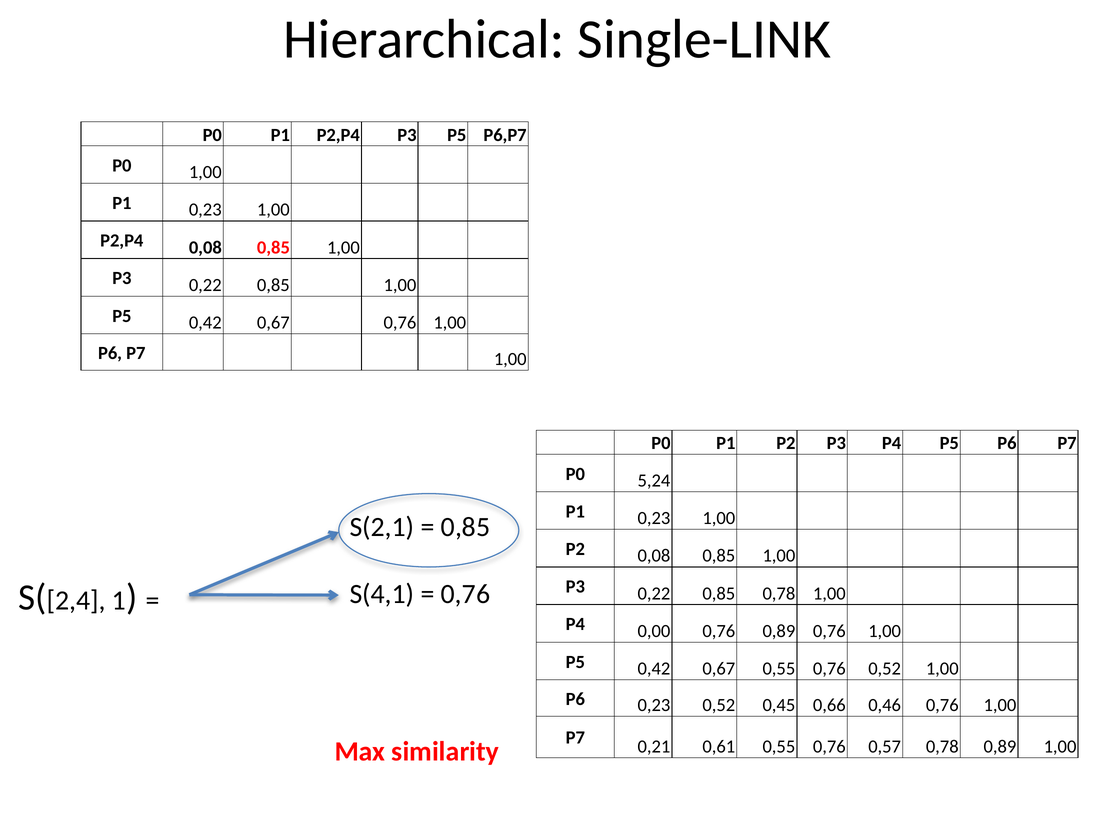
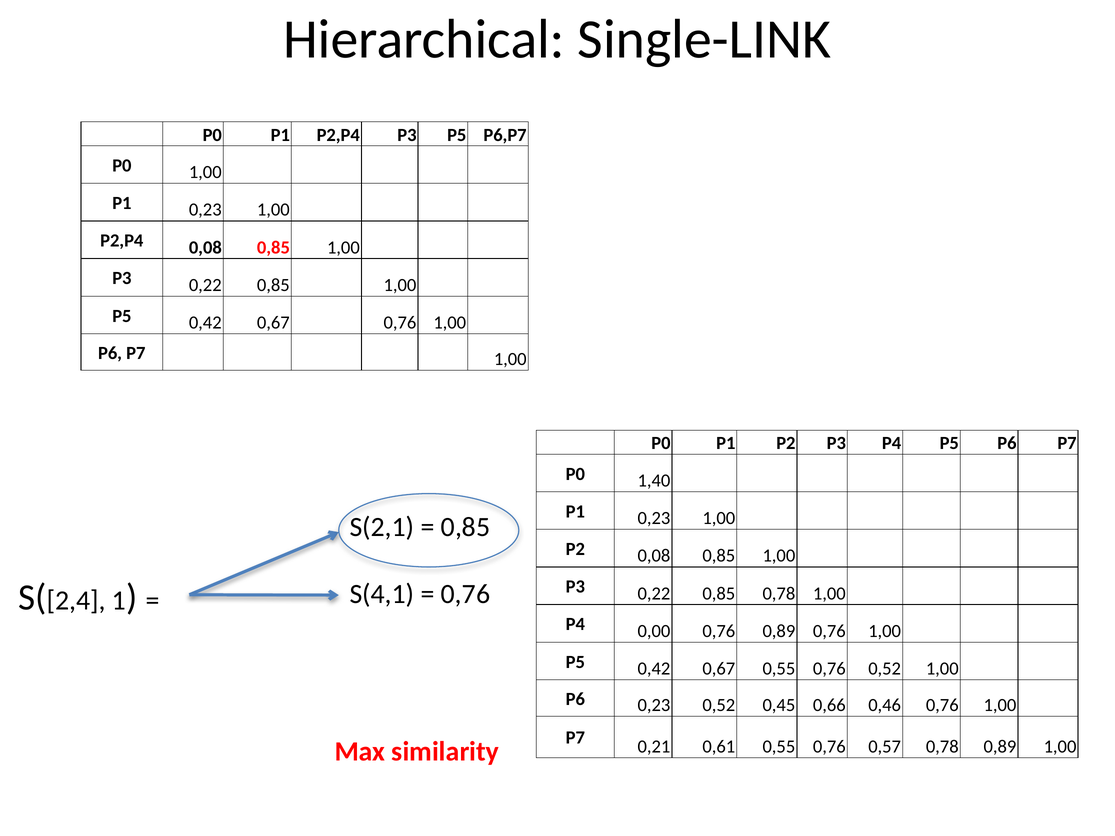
5,24: 5,24 -> 1,40
